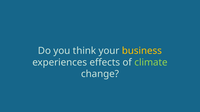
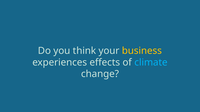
climate colour: light green -> light blue
